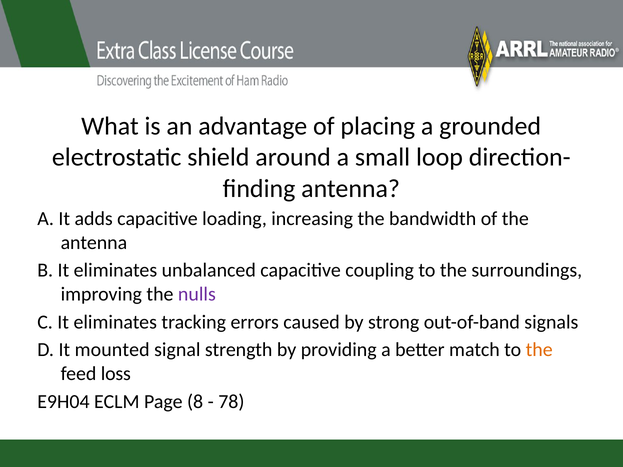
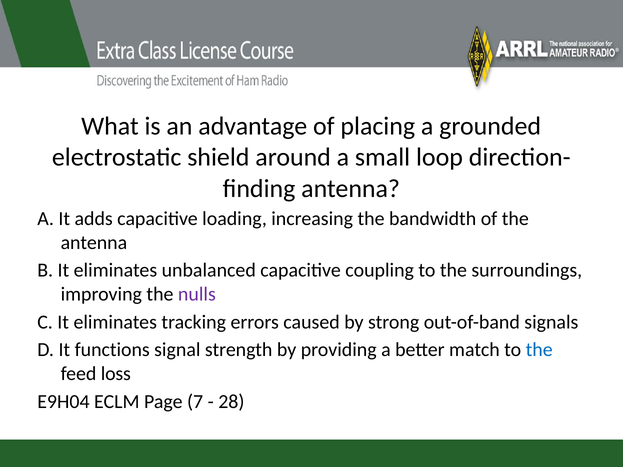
mounted: mounted -> functions
the at (539, 350) colour: orange -> blue
8: 8 -> 7
78: 78 -> 28
